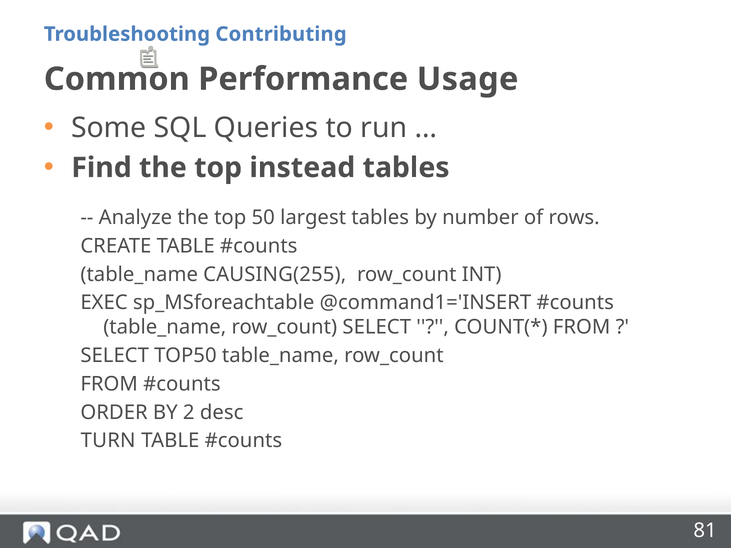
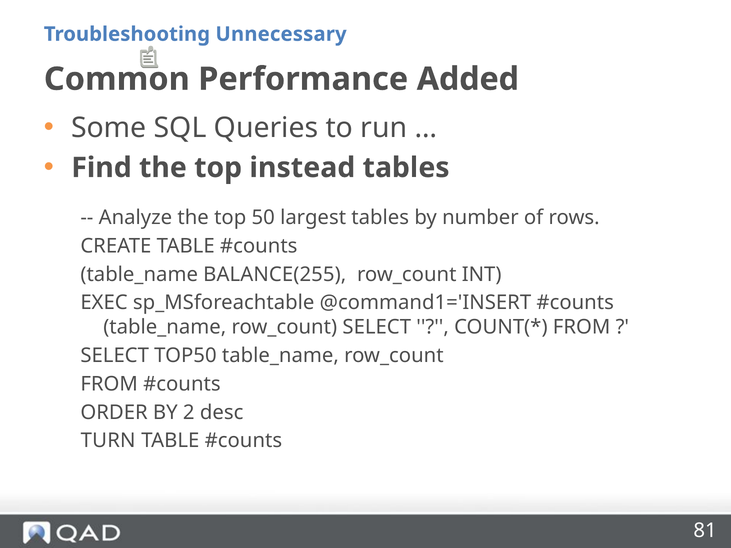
Contributing: Contributing -> Unnecessary
Usage: Usage -> Added
CAUSING(255: CAUSING(255 -> BALANCE(255
